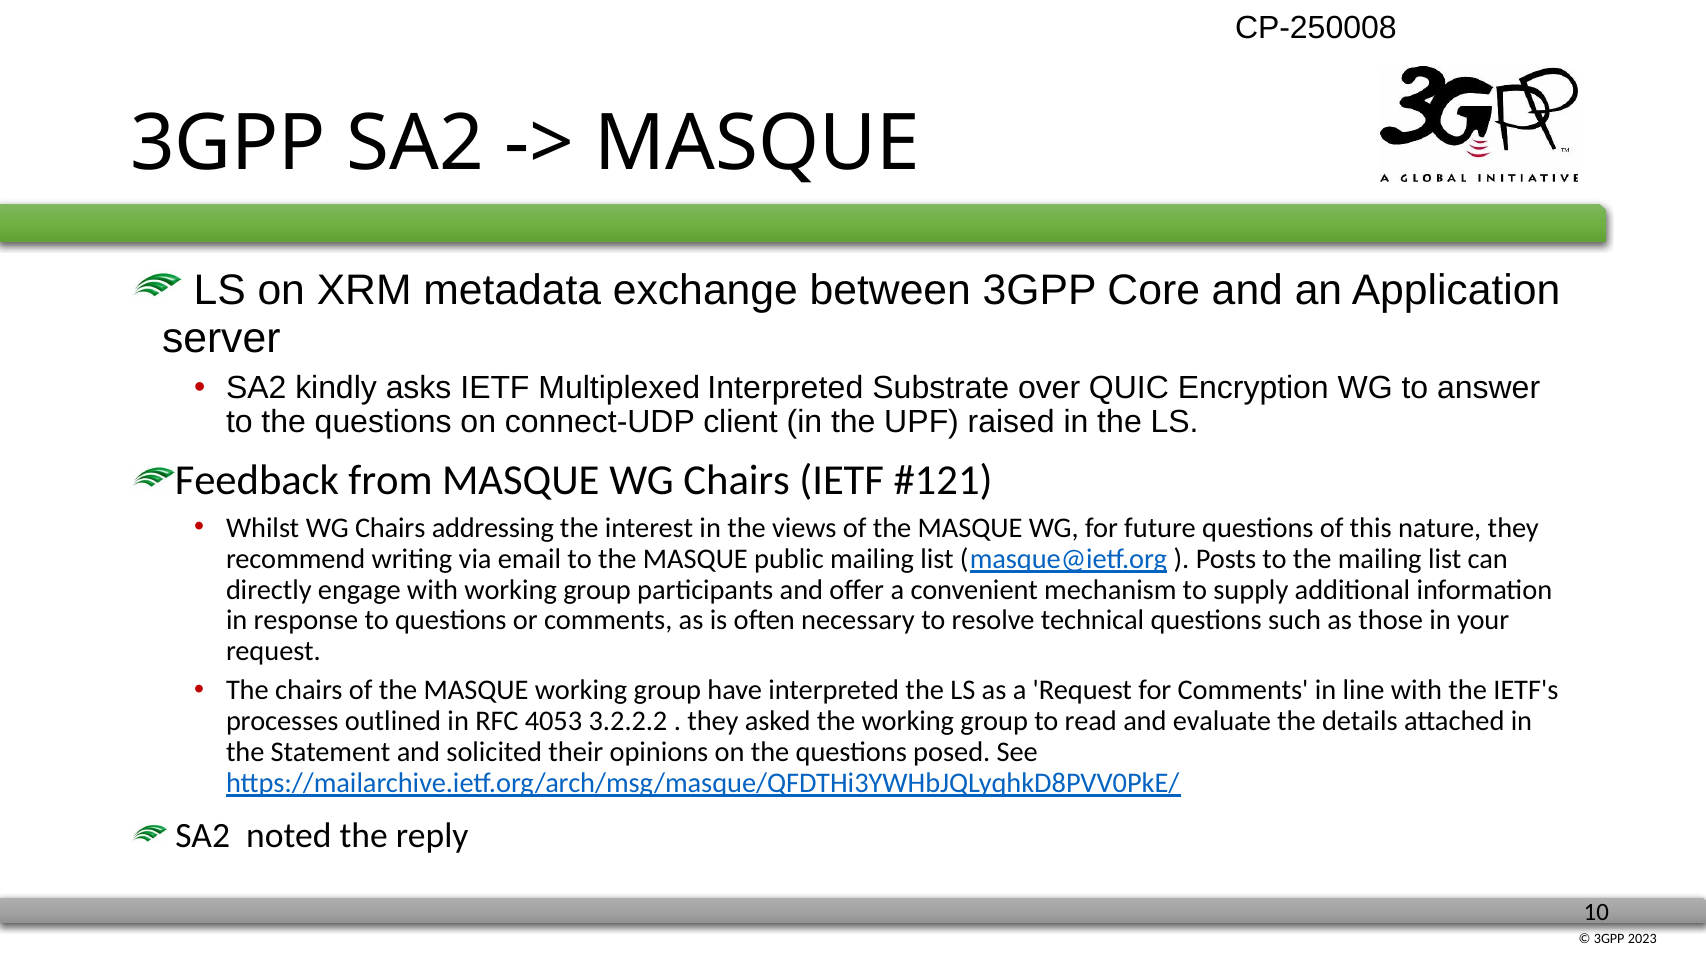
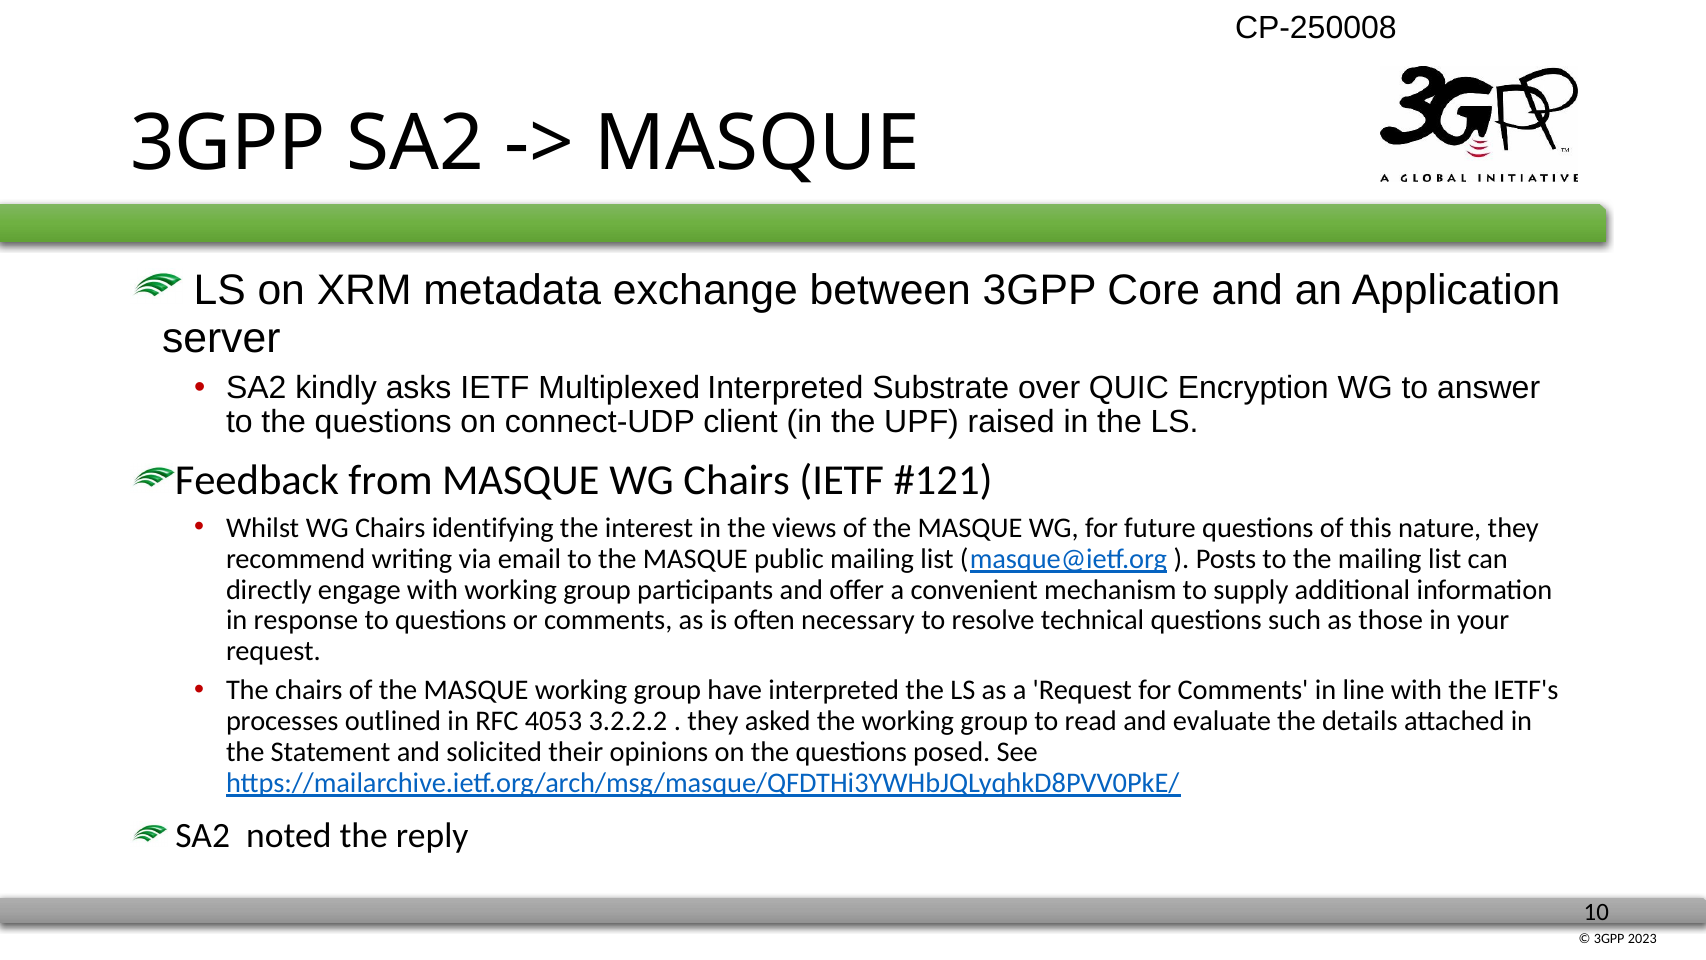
addressing: addressing -> identifying
